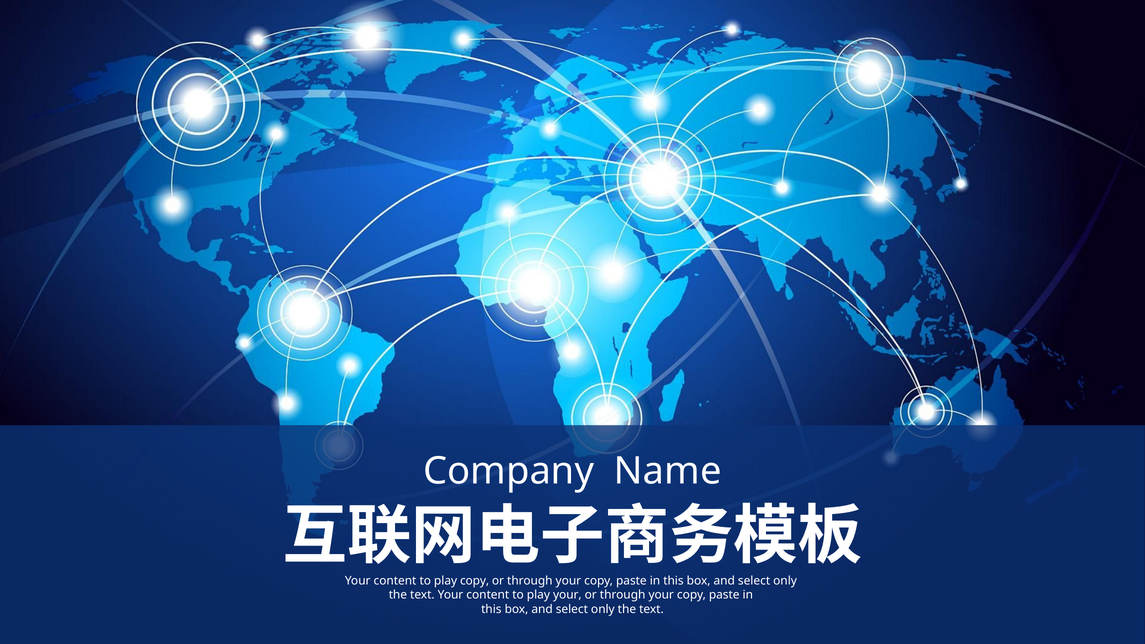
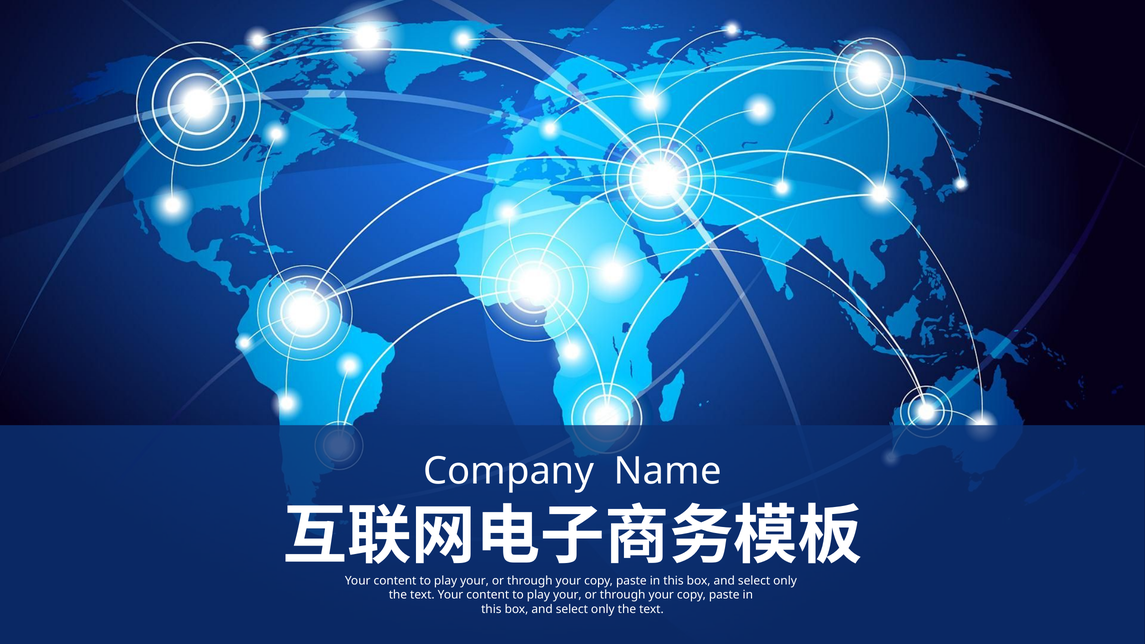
copy at (475, 581): copy -> your
